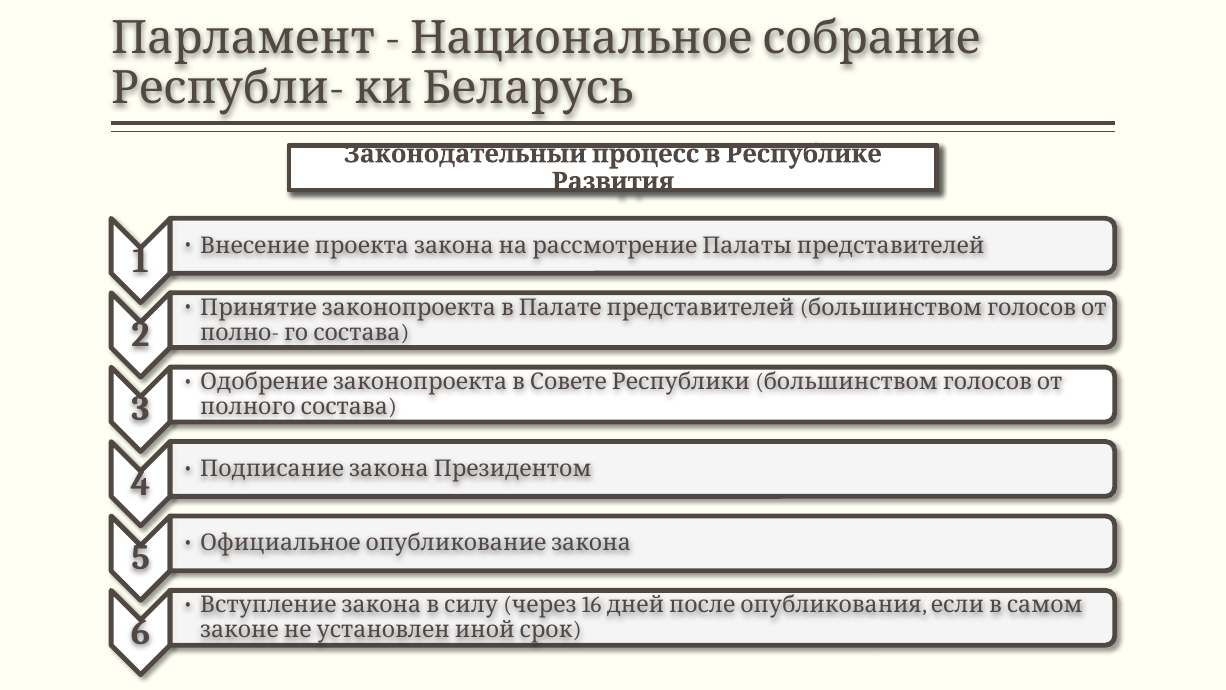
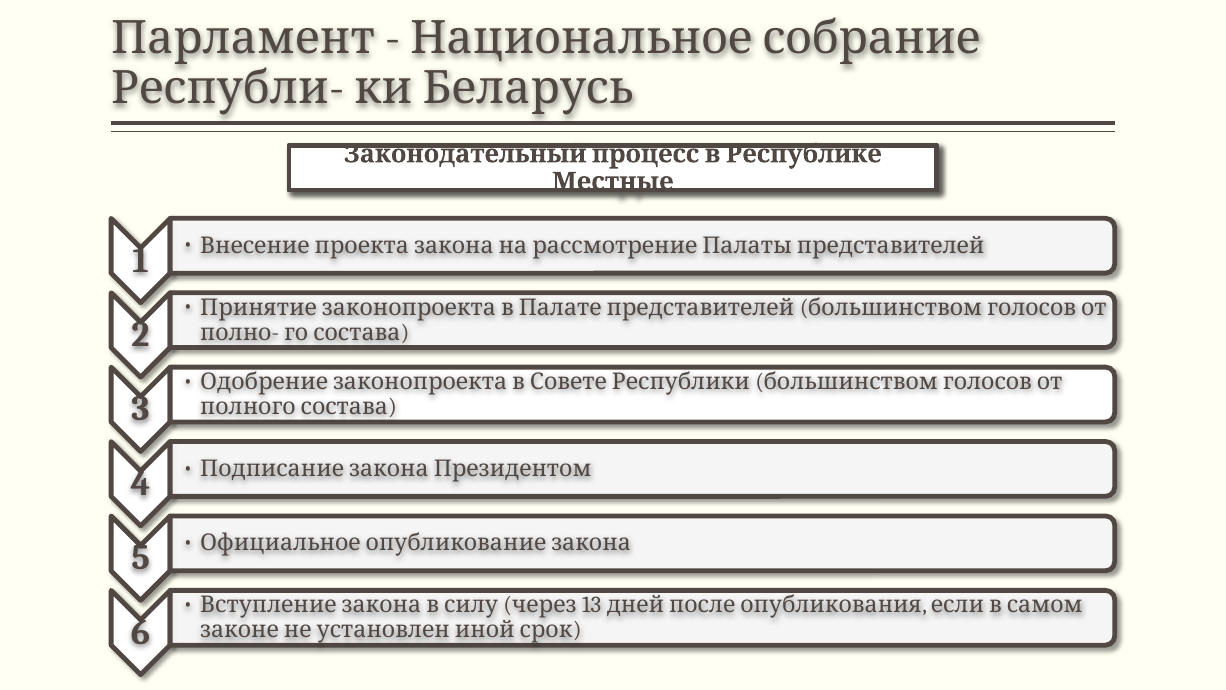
Развития: Развития -> Местные
16: 16 -> 13
